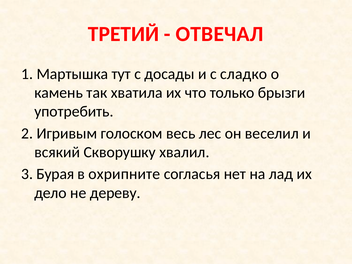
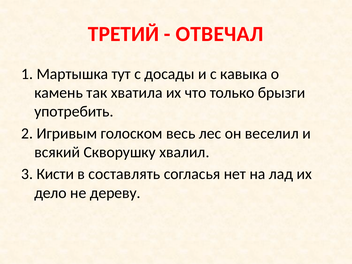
сладко: сладко -> кавыка
Бурая: Бурая -> Кисти
охрипните: охрипните -> составлять
